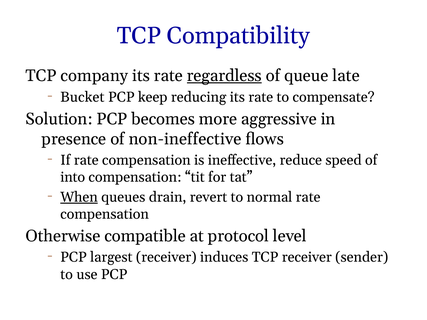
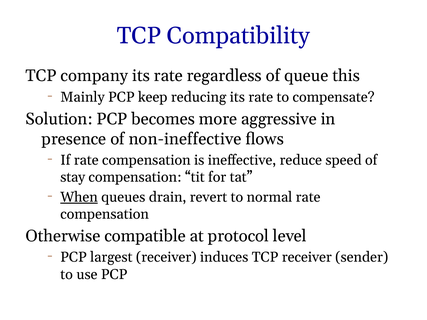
regardless underline: present -> none
late: late -> this
Bucket: Bucket -> Mainly
into: into -> stay
